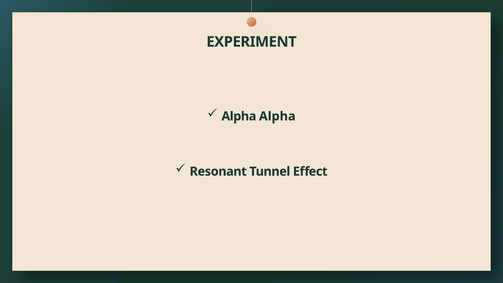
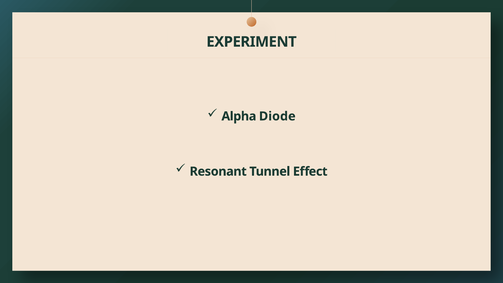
Alpha Alpha: Alpha -> Diode
